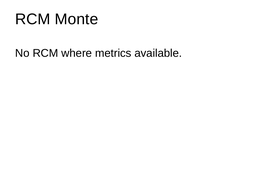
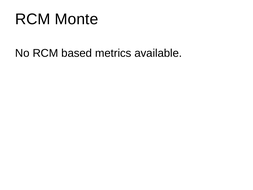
where: where -> based
